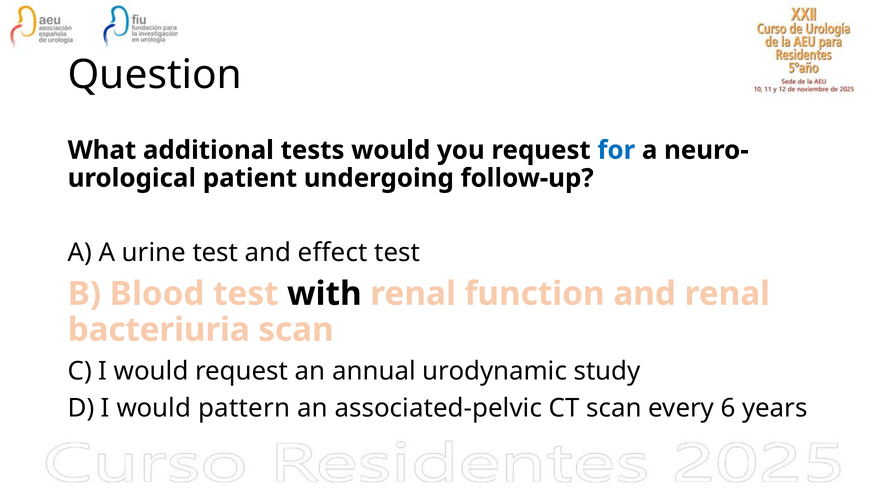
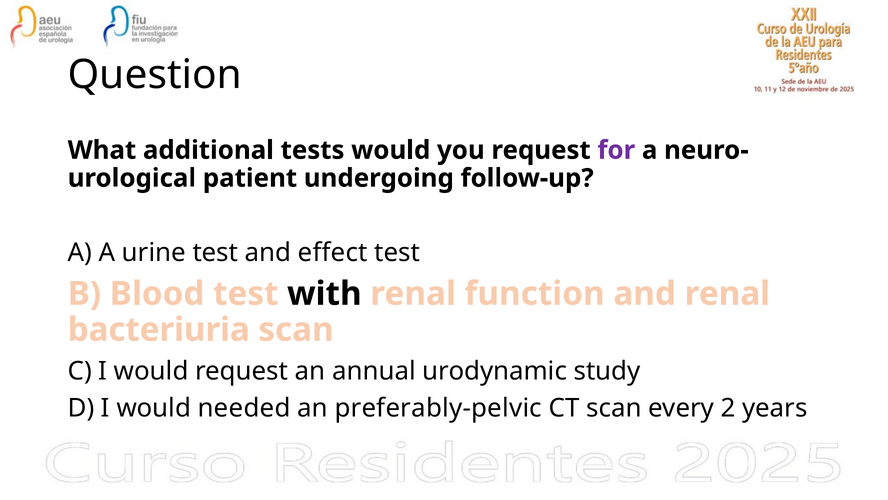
for colour: blue -> purple
pattern: pattern -> needed
associated-pelvic: associated-pelvic -> preferably-pelvic
6: 6 -> 2
